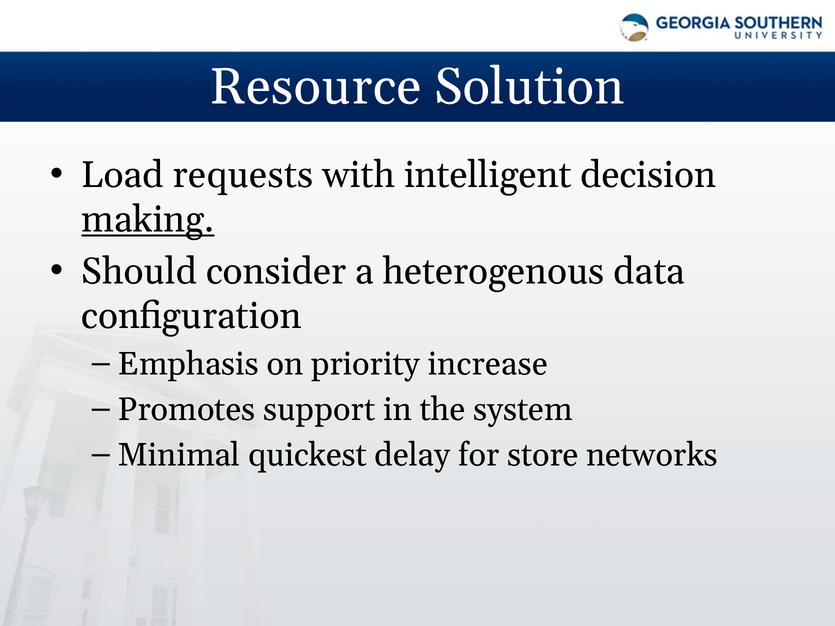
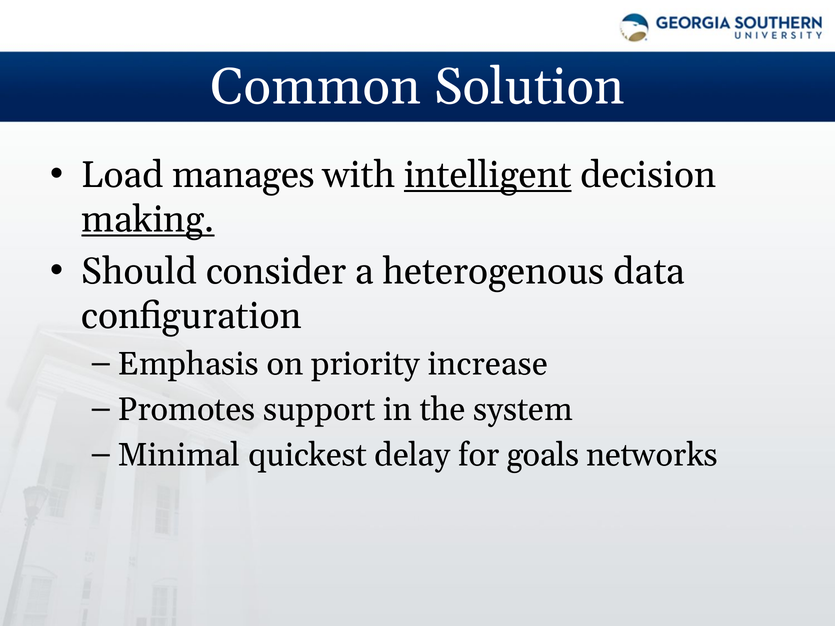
Resource: Resource -> Common
requests: requests -> manages
intelligent underline: none -> present
store: store -> goals
